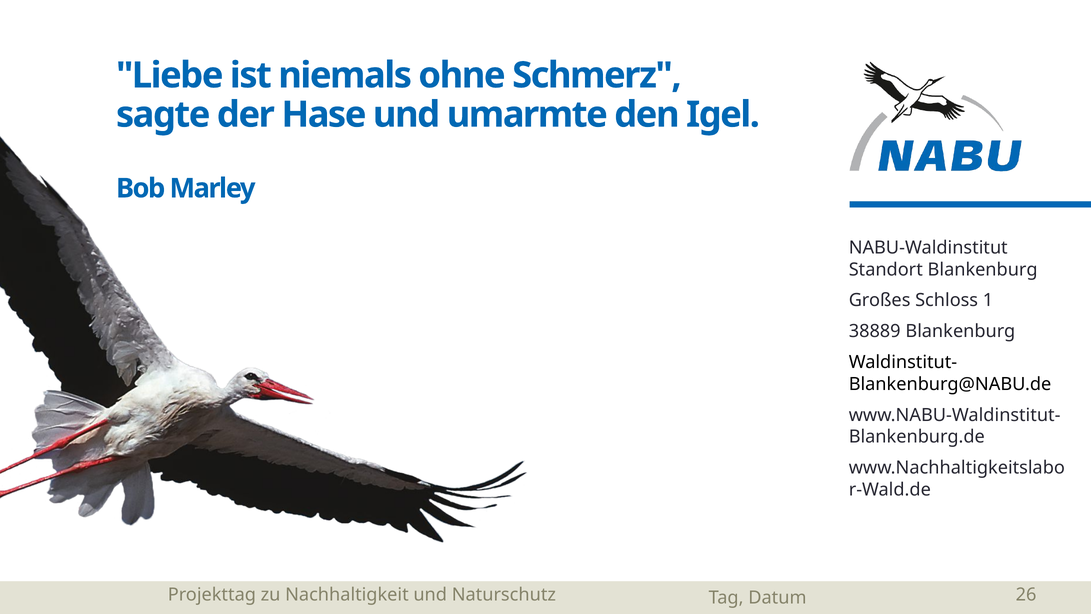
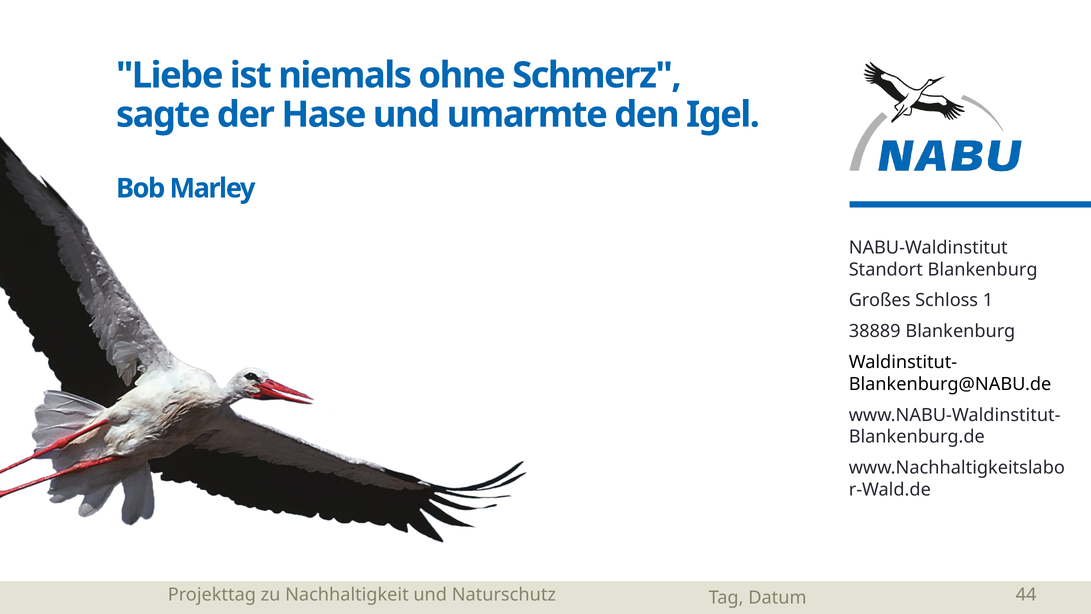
26: 26 -> 44
